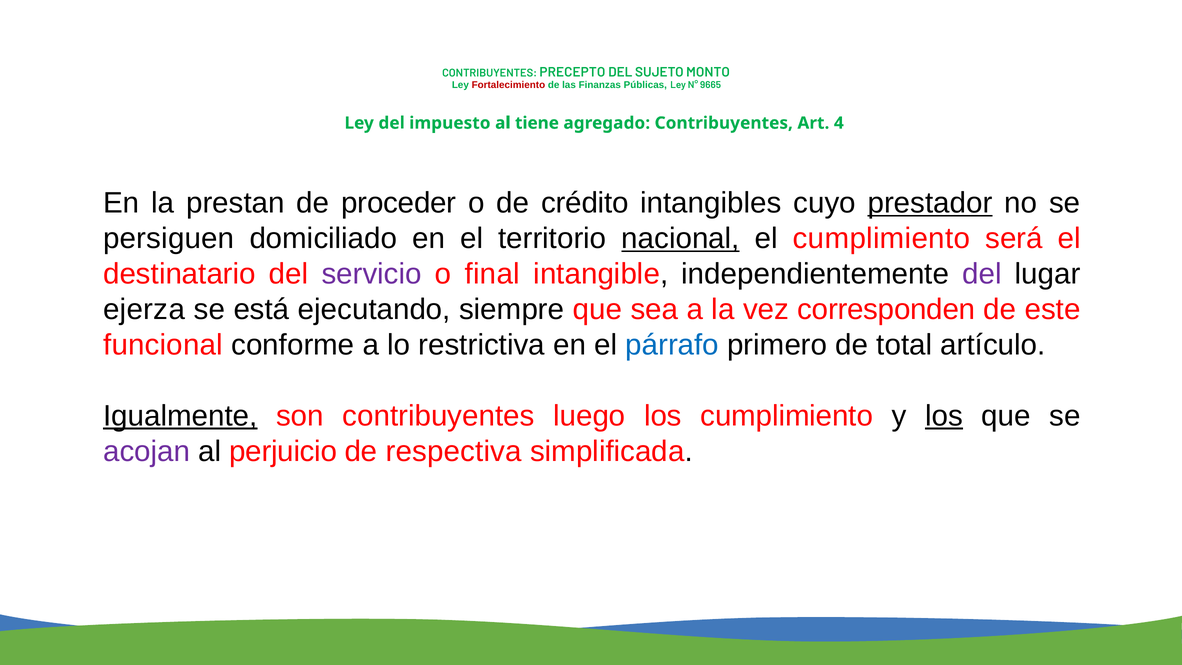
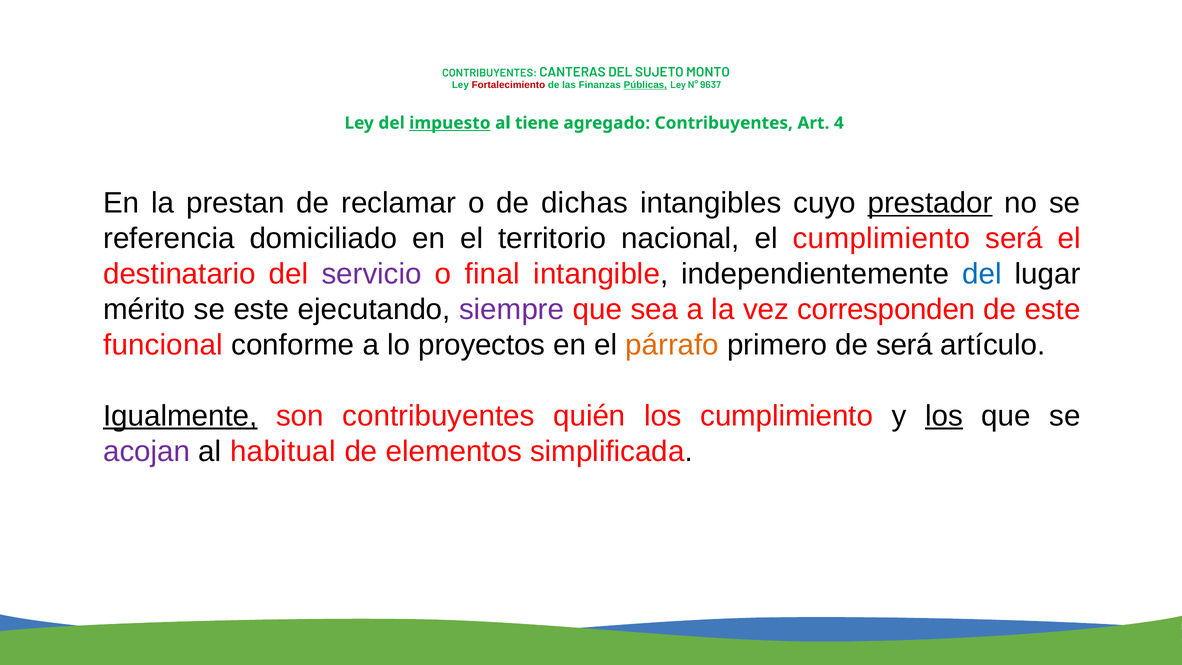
PRECEPTO: PRECEPTO -> CANTERAS
Públicas underline: none -> present
9665: 9665 -> 9637
impuesto underline: none -> present
proceder: proceder -> reclamar
crédito: crédito -> dichas
persiguen: persiguen -> referencia
nacional underline: present -> none
del at (982, 274) colour: purple -> blue
ejerza: ejerza -> mérito
se está: está -> este
siempre colour: black -> purple
restrictiva: restrictiva -> proyectos
párrafo colour: blue -> orange
de total: total -> será
luego: luego -> quién
perjuicio: perjuicio -> habitual
respectiva: respectiva -> elementos
